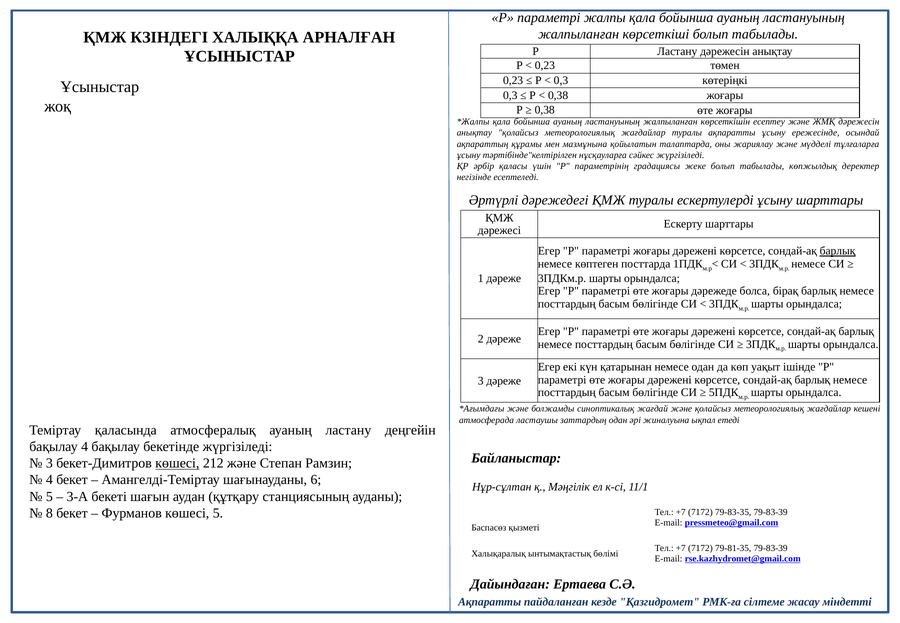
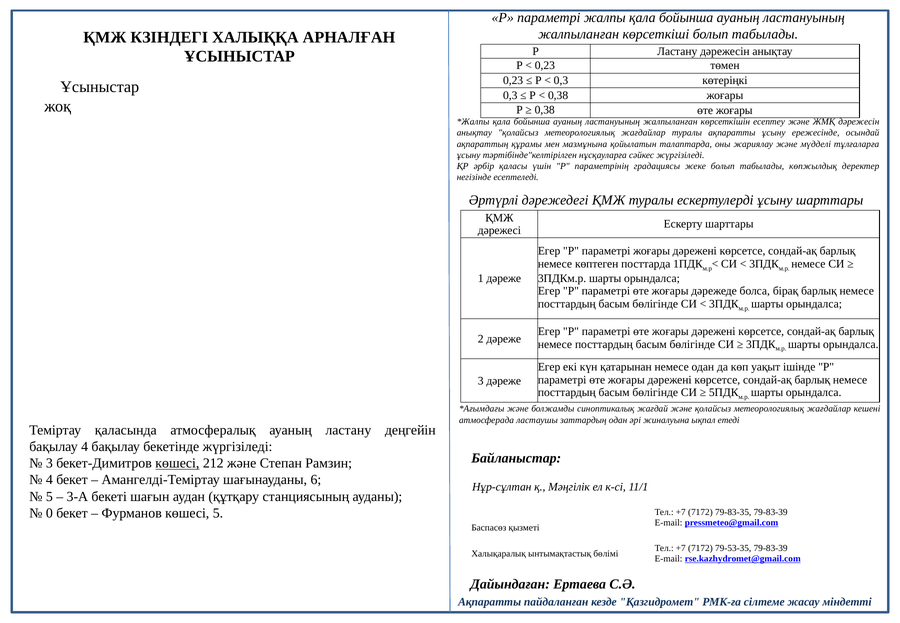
барлық at (838, 251) underline: present -> none
8: 8 -> 0
79-81-35: 79-81-35 -> 79-53-35
